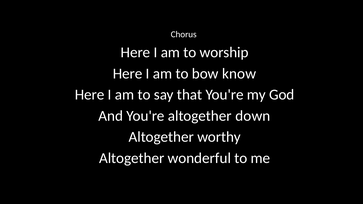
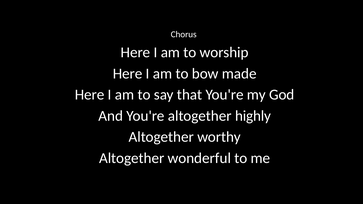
know: know -> made
down: down -> highly
